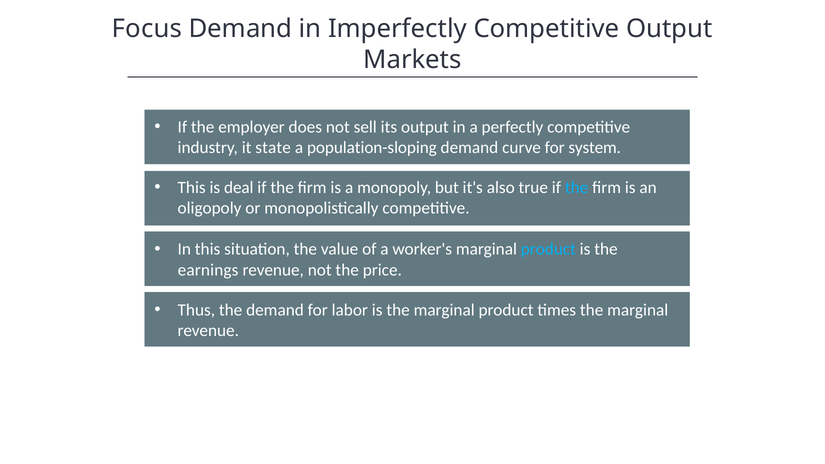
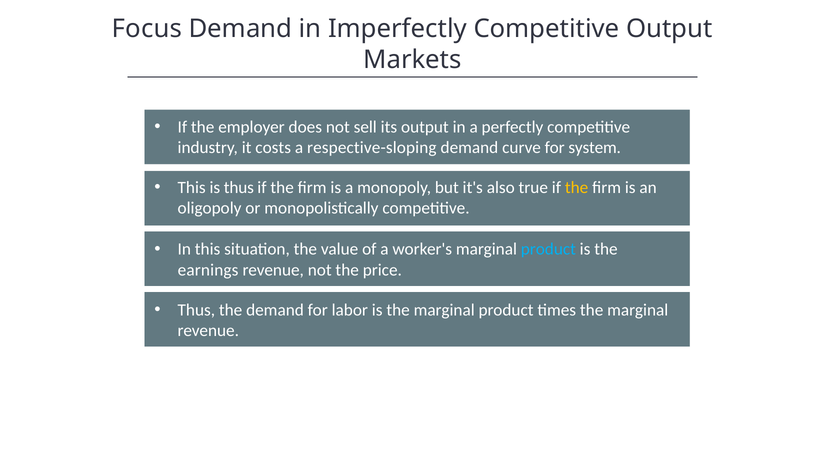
state: state -> costs
population-sloping: population-sloping -> respective-sloping
is deal: deal -> thus
the at (577, 188) colour: light blue -> yellow
